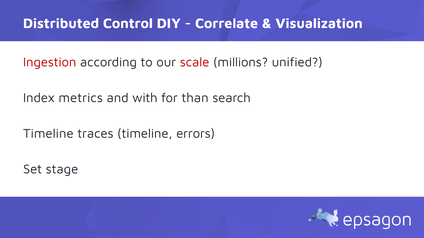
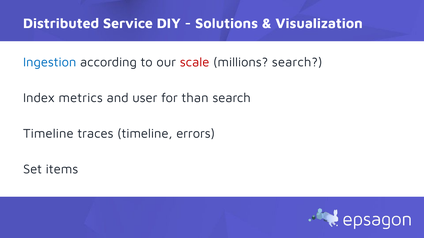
Control: Control -> Service
Correlate: Correlate -> Solutions
Ingestion colour: red -> blue
millions unified: unified -> search
with: with -> user
stage: stage -> items
